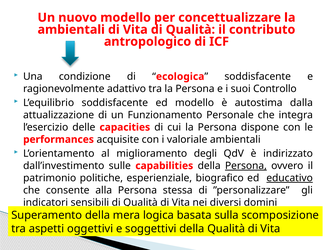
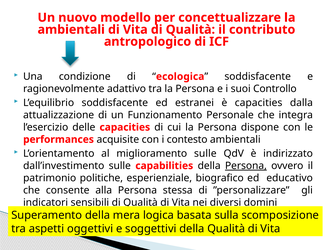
ed modello: modello -> estranei
è autostima: autostima -> capacities
valoriale: valoriale -> contesto
miglioramento degli: degli -> sulle
educativo underline: present -> none
